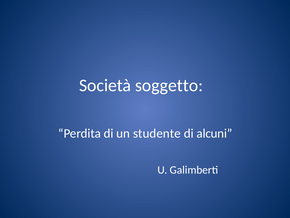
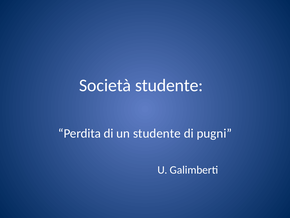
Società soggetto: soggetto -> studente
alcuni: alcuni -> pugni
